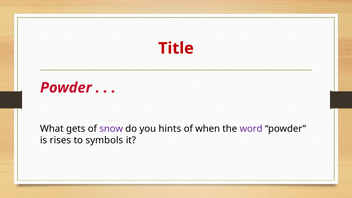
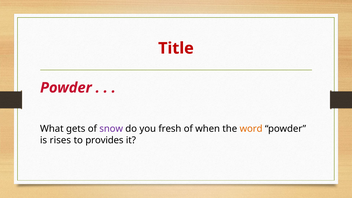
hints: hints -> fresh
word colour: purple -> orange
symbols: symbols -> provides
